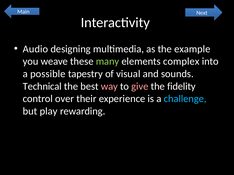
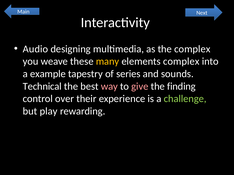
the example: example -> complex
many colour: light green -> yellow
possible: possible -> example
visual: visual -> series
fidelity: fidelity -> finding
challenge colour: light blue -> light green
